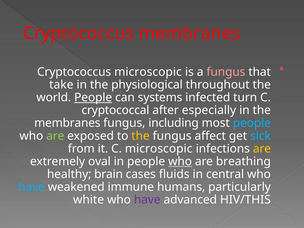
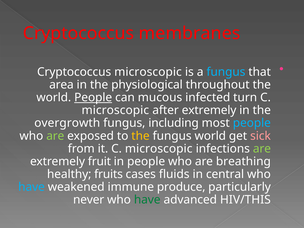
fungus at (226, 72) colour: pink -> light blue
take: take -> area
systems: systems -> mucous
cryptococcal at (115, 110): cryptococcal -> microscopic
after especially: especially -> extremely
membranes at (67, 123): membranes -> overgrowth
fungus affect: affect -> world
sick colour: light blue -> pink
are at (262, 149) colour: yellow -> light green
oval: oval -> fruit
who at (180, 161) underline: present -> none
brain: brain -> fruits
humans: humans -> produce
white: white -> never
have at (147, 200) colour: purple -> green
